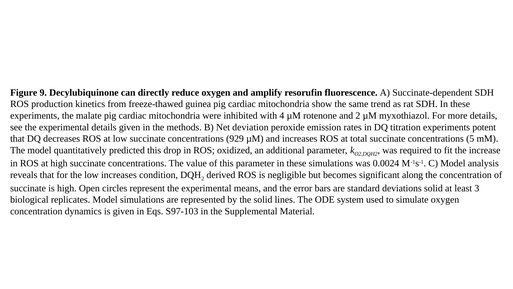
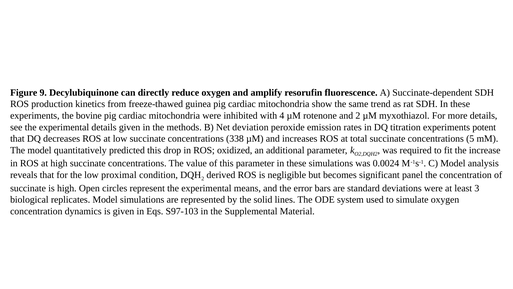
malate: malate -> bovine
929: 929 -> 338
low increases: increases -> proximal
along: along -> panel
deviations solid: solid -> were
